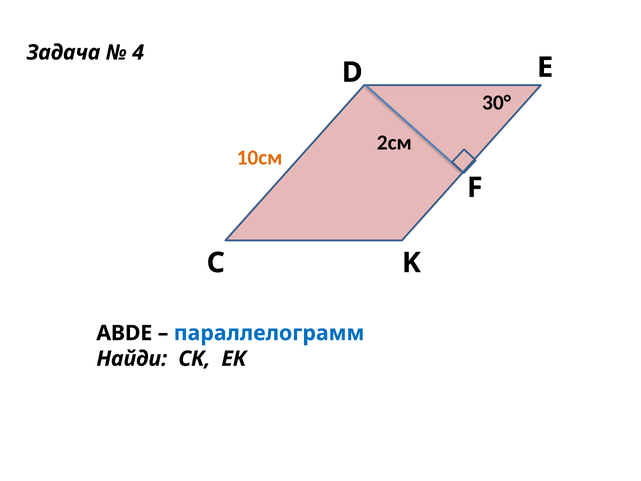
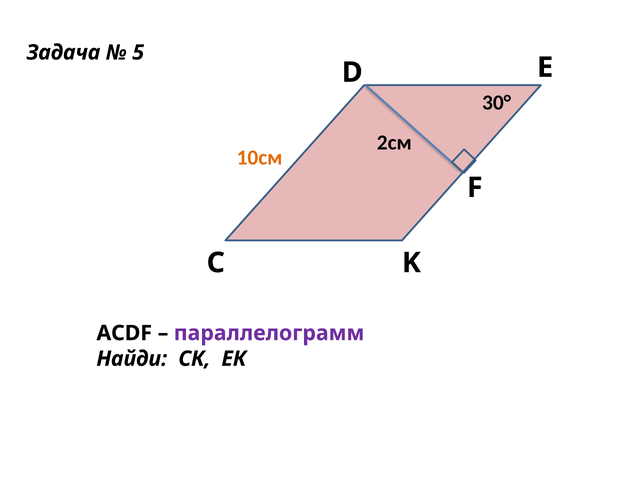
4: 4 -> 5
ABDE: ABDE -> АСDF
параллелограмм colour: blue -> purple
